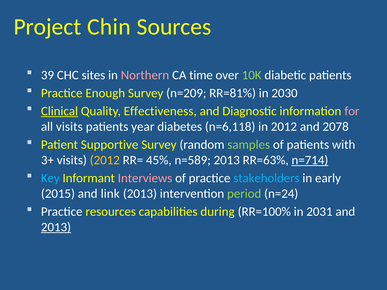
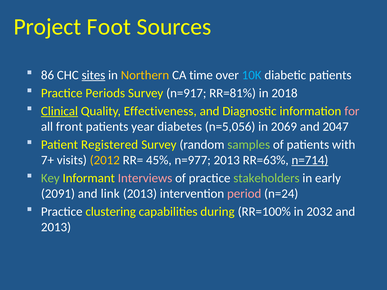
Chin: Chin -> Foot
39: 39 -> 86
sites underline: none -> present
Northern colour: pink -> yellow
10K colour: light green -> light blue
Enough: Enough -> Periods
n=209: n=209 -> n=917
2030: 2030 -> 2018
all visits: visits -> front
n=6,118: n=6,118 -> n=5,056
in 2012: 2012 -> 2069
2078: 2078 -> 2047
Supportive: Supportive -> Registered
3+: 3+ -> 7+
n=589: n=589 -> n=977
Key colour: light blue -> light green
stakeholders colour: light blue -> light green
2015: 2015 -> 2091
period colour: light green -> pink
resources: resources -> clustering
2031: 2031 -> 2032
2013 at (56, 227) underline: present -> none
